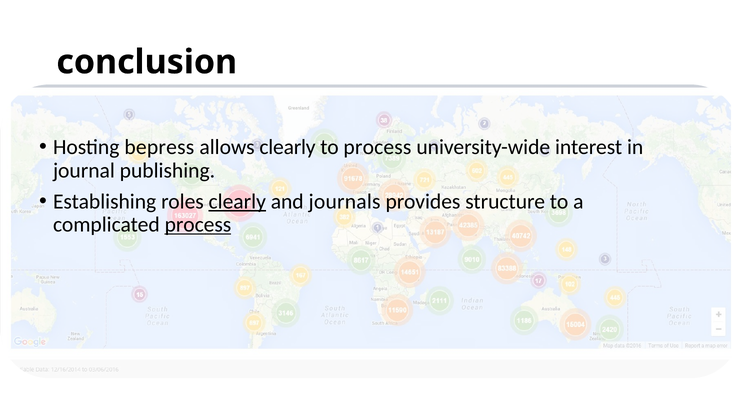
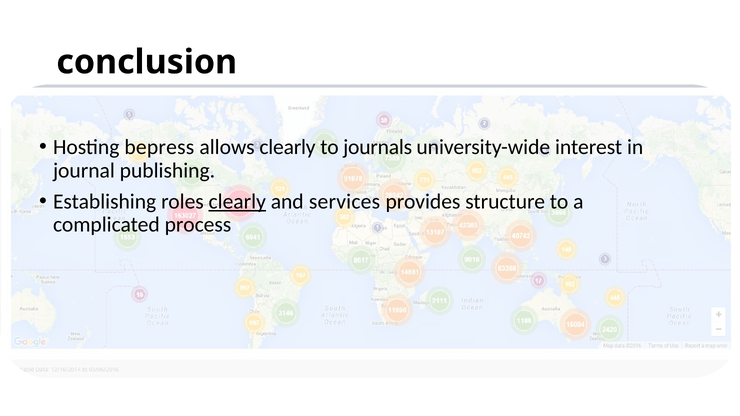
to process: process -> journals
journals: journals -> services
process at (198, 225) underline: present -> none
